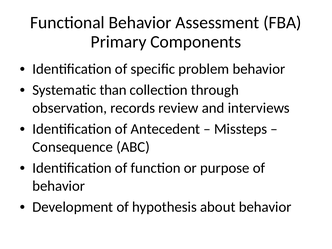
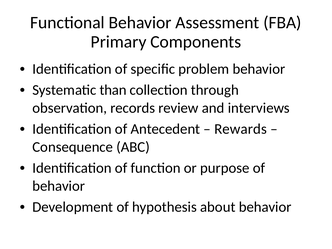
Missteps: Missteps -> Rewards
